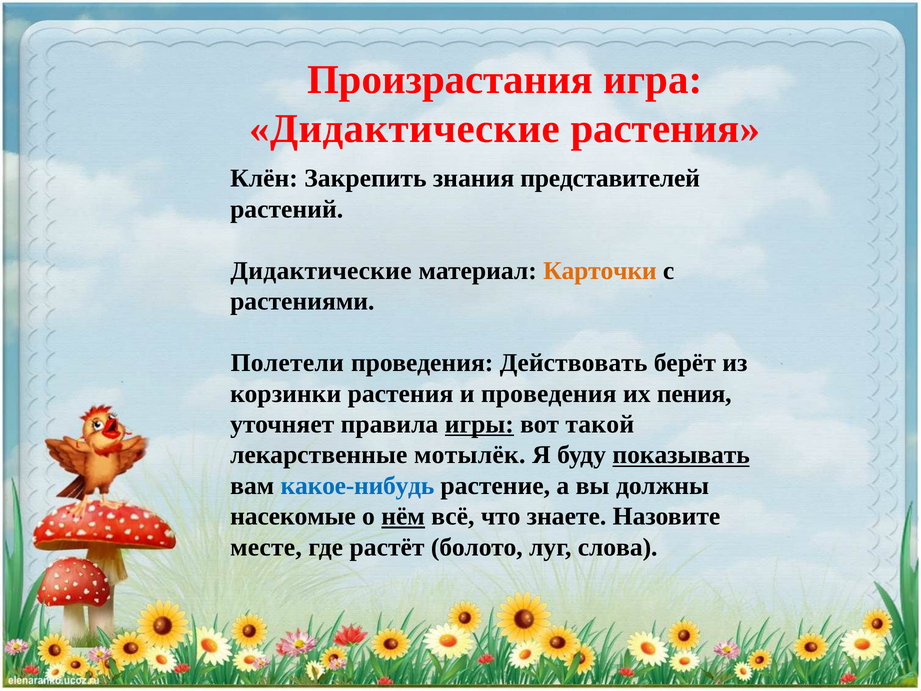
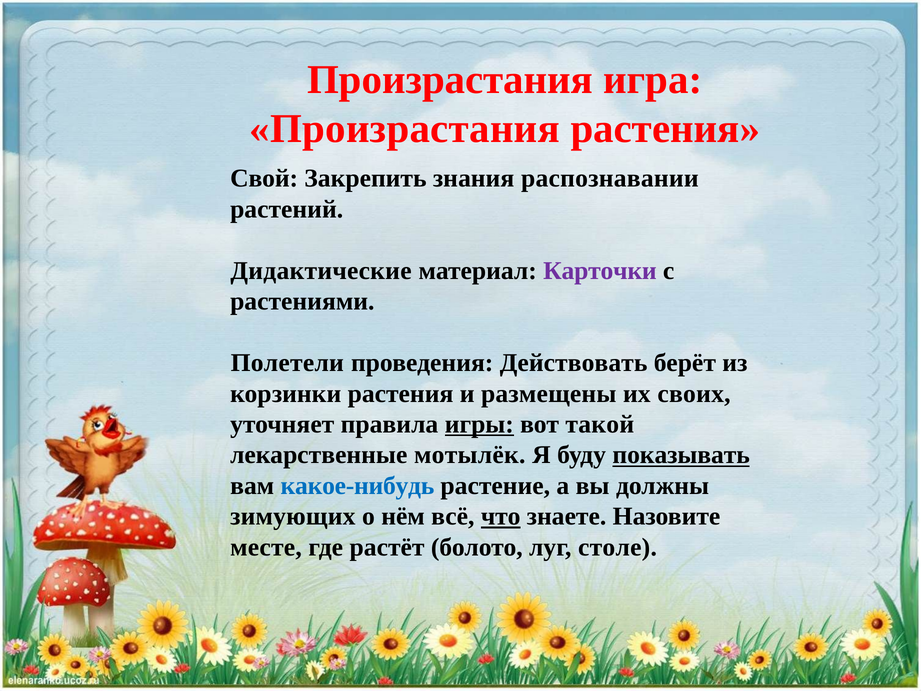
Дидактические at (405, 129): Дидактические -> Произрастания
Клён: Клён -> Свой
представителей: представителей -> распознавании
Карточки colour: orange -> purple
и проведения: проведения -> размещены
пения: пения -> своих
насекомые: насекомые -> зимующих
нём underline: present -> none
что underline: none -> present
слова: слова -> столе
